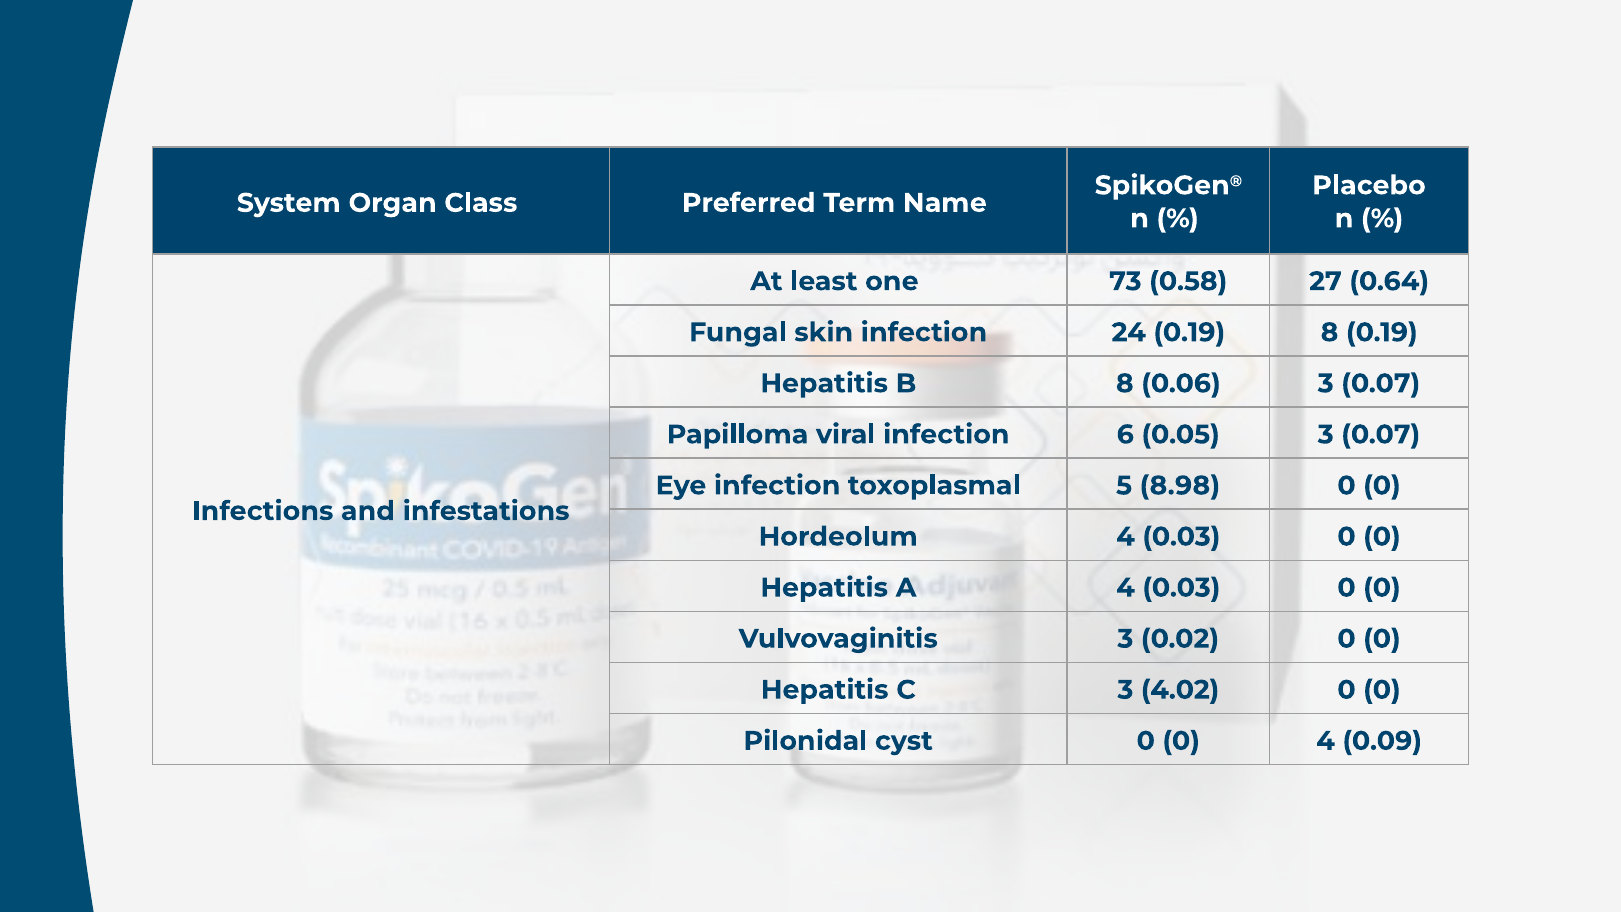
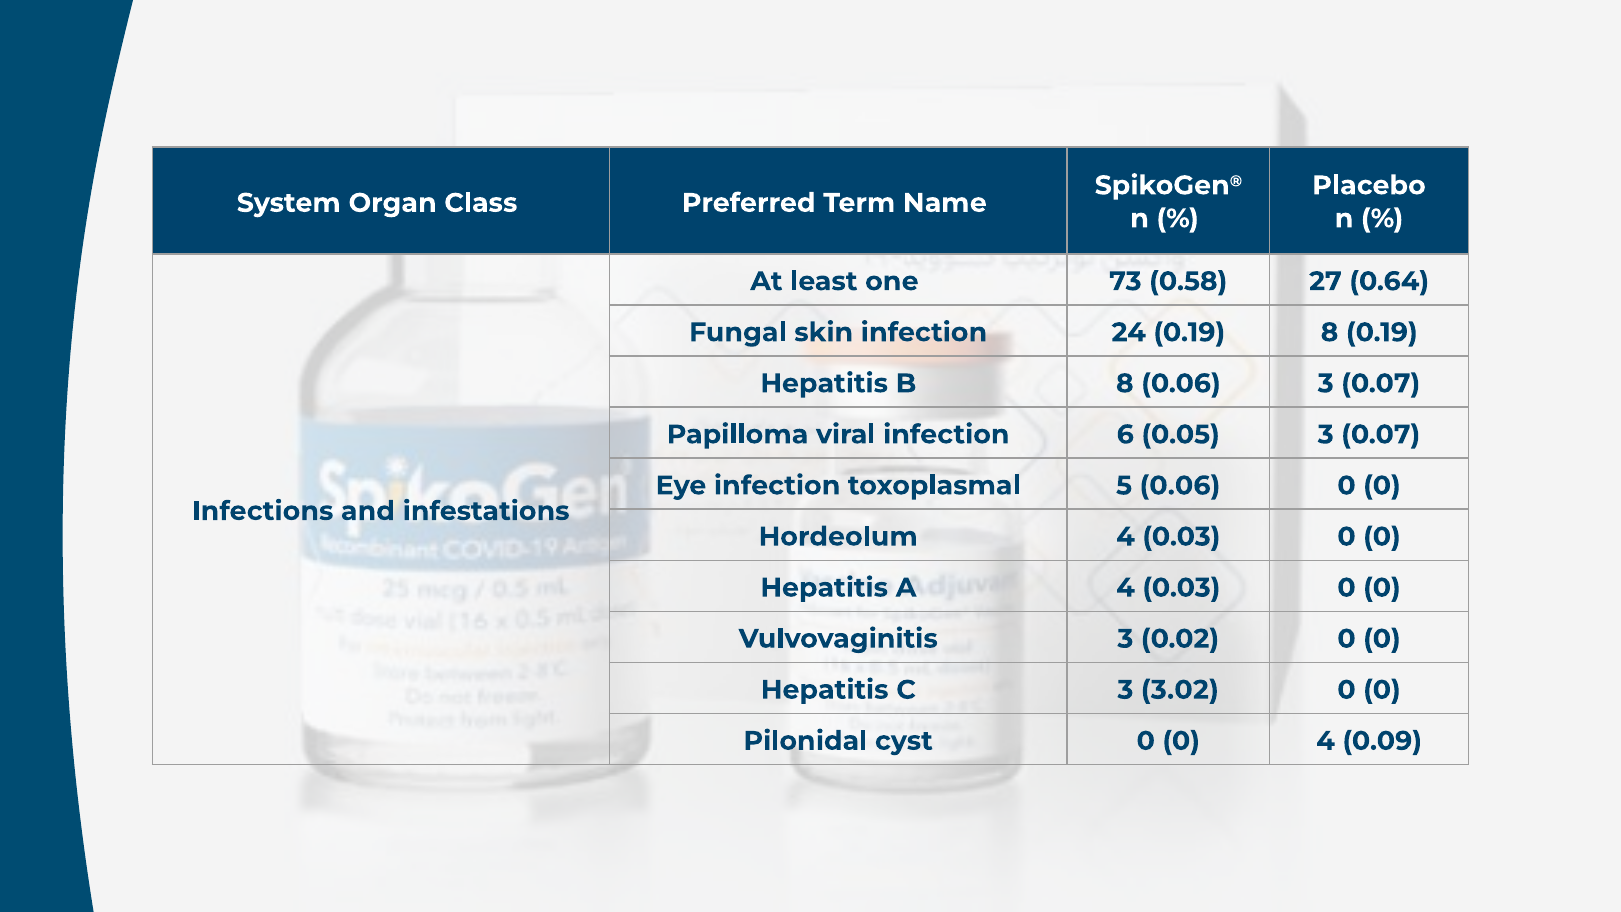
5 8.98: 8.98 -> 0.06
4.02: 4.02 -> 3.02
